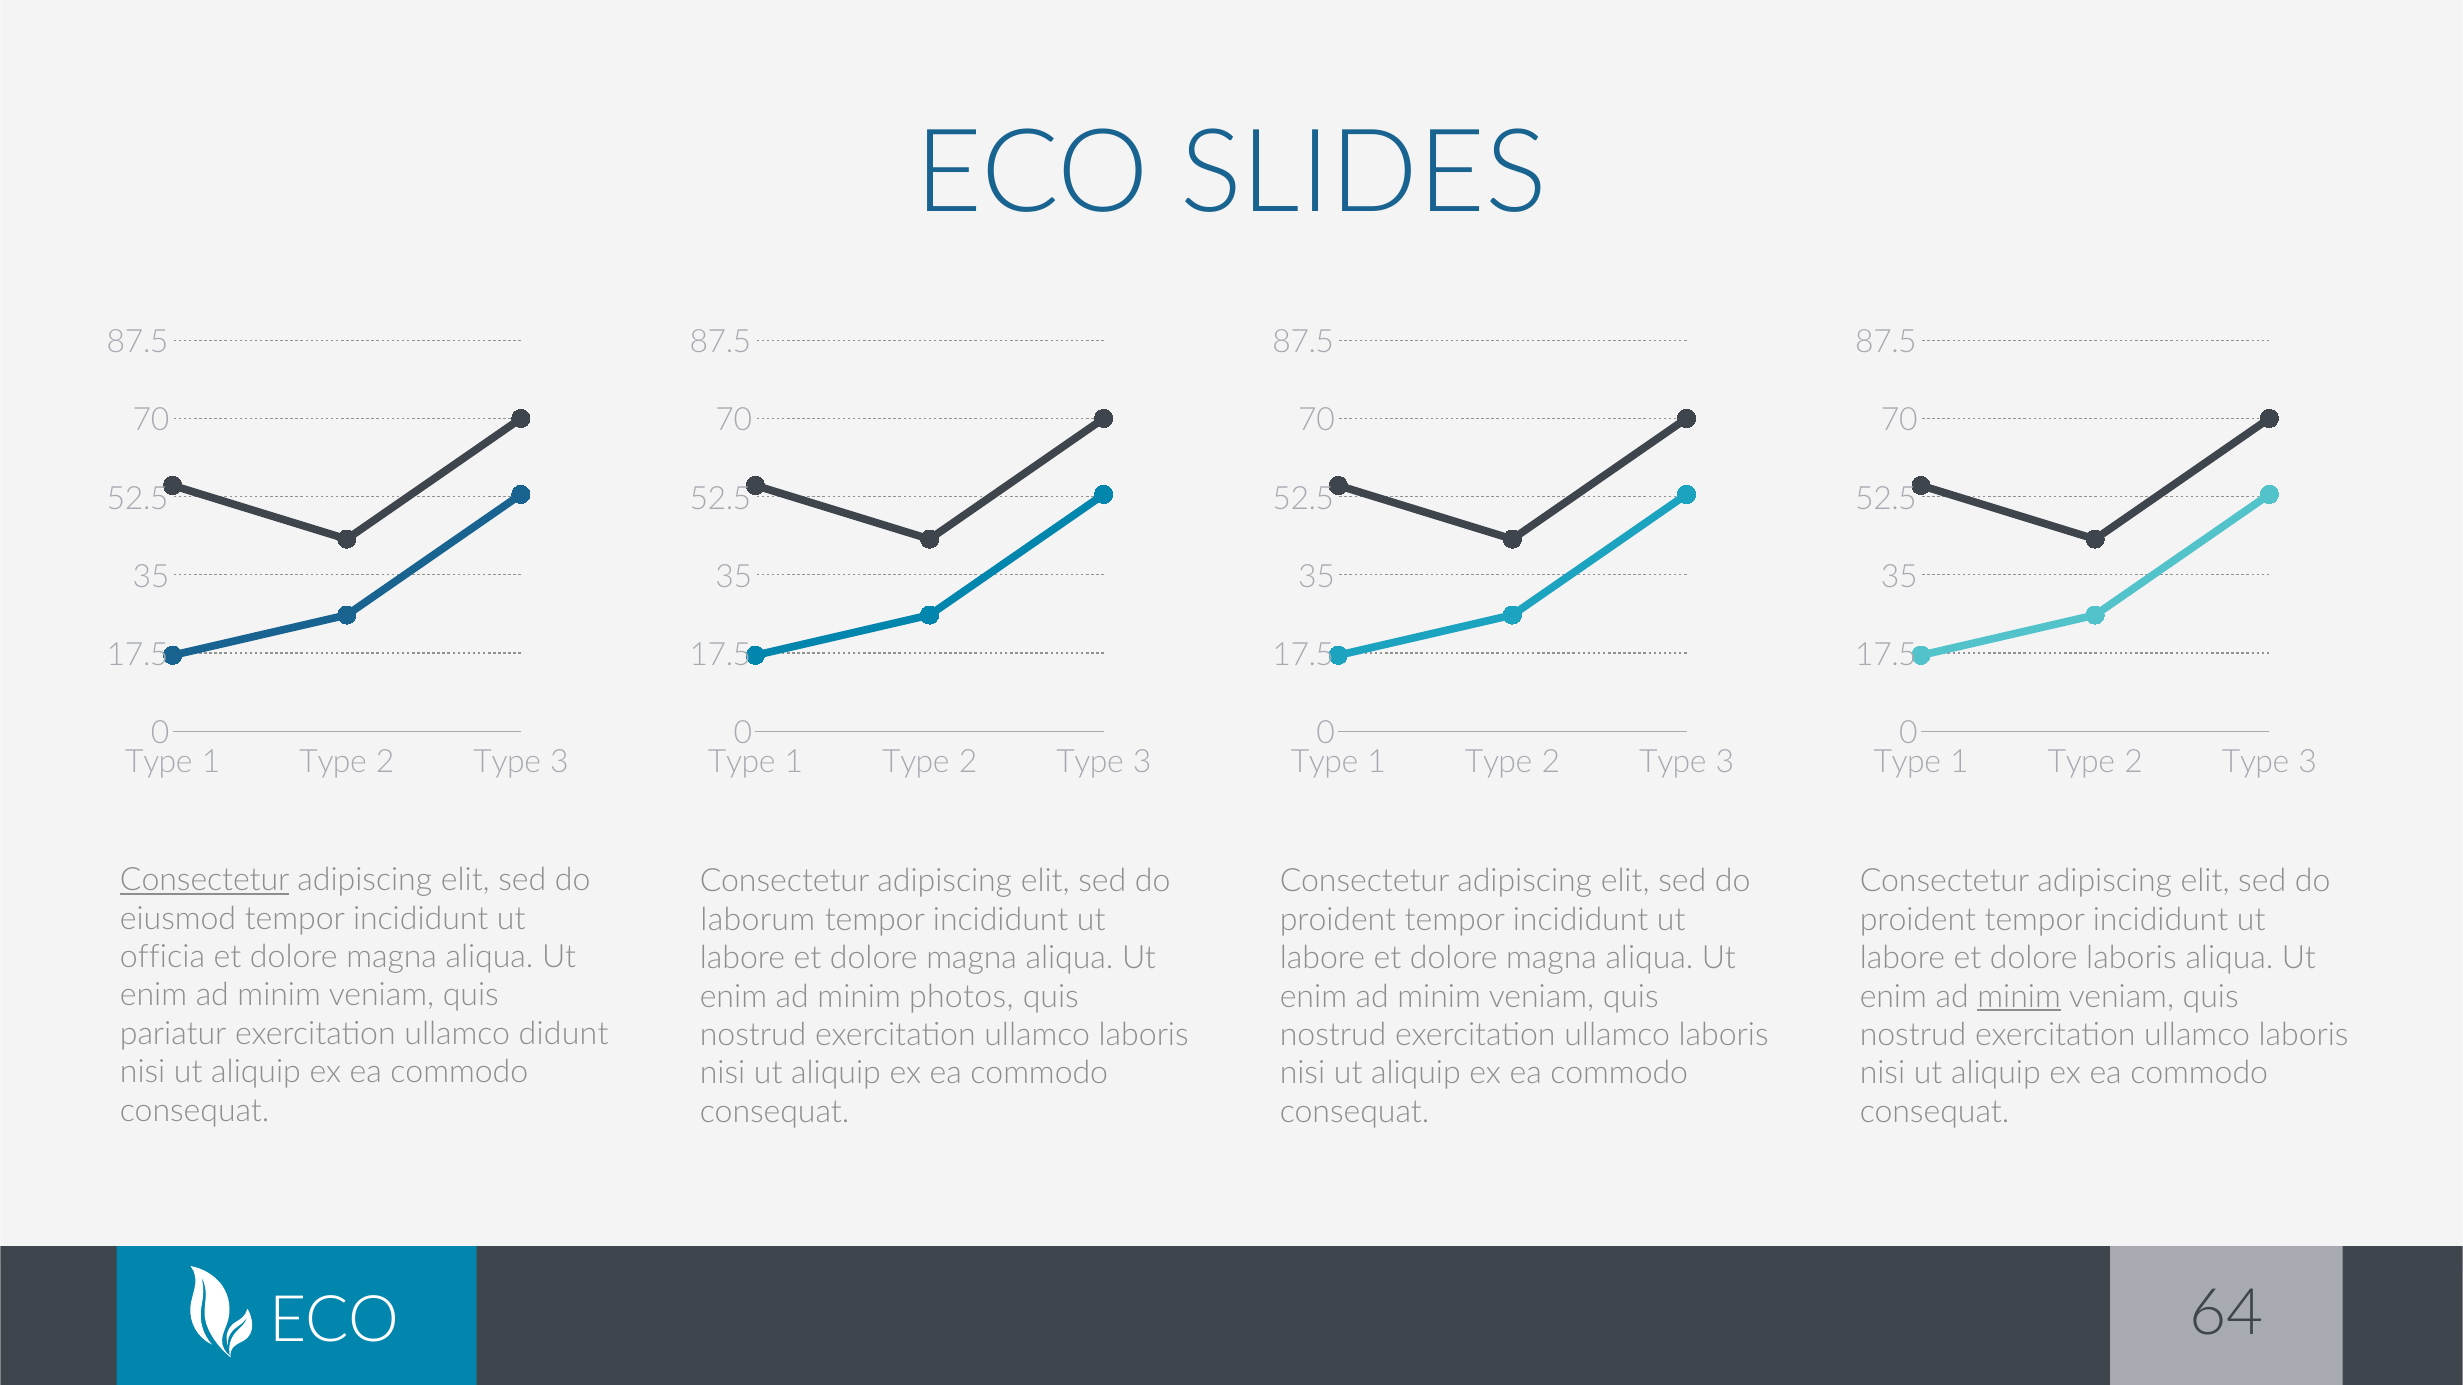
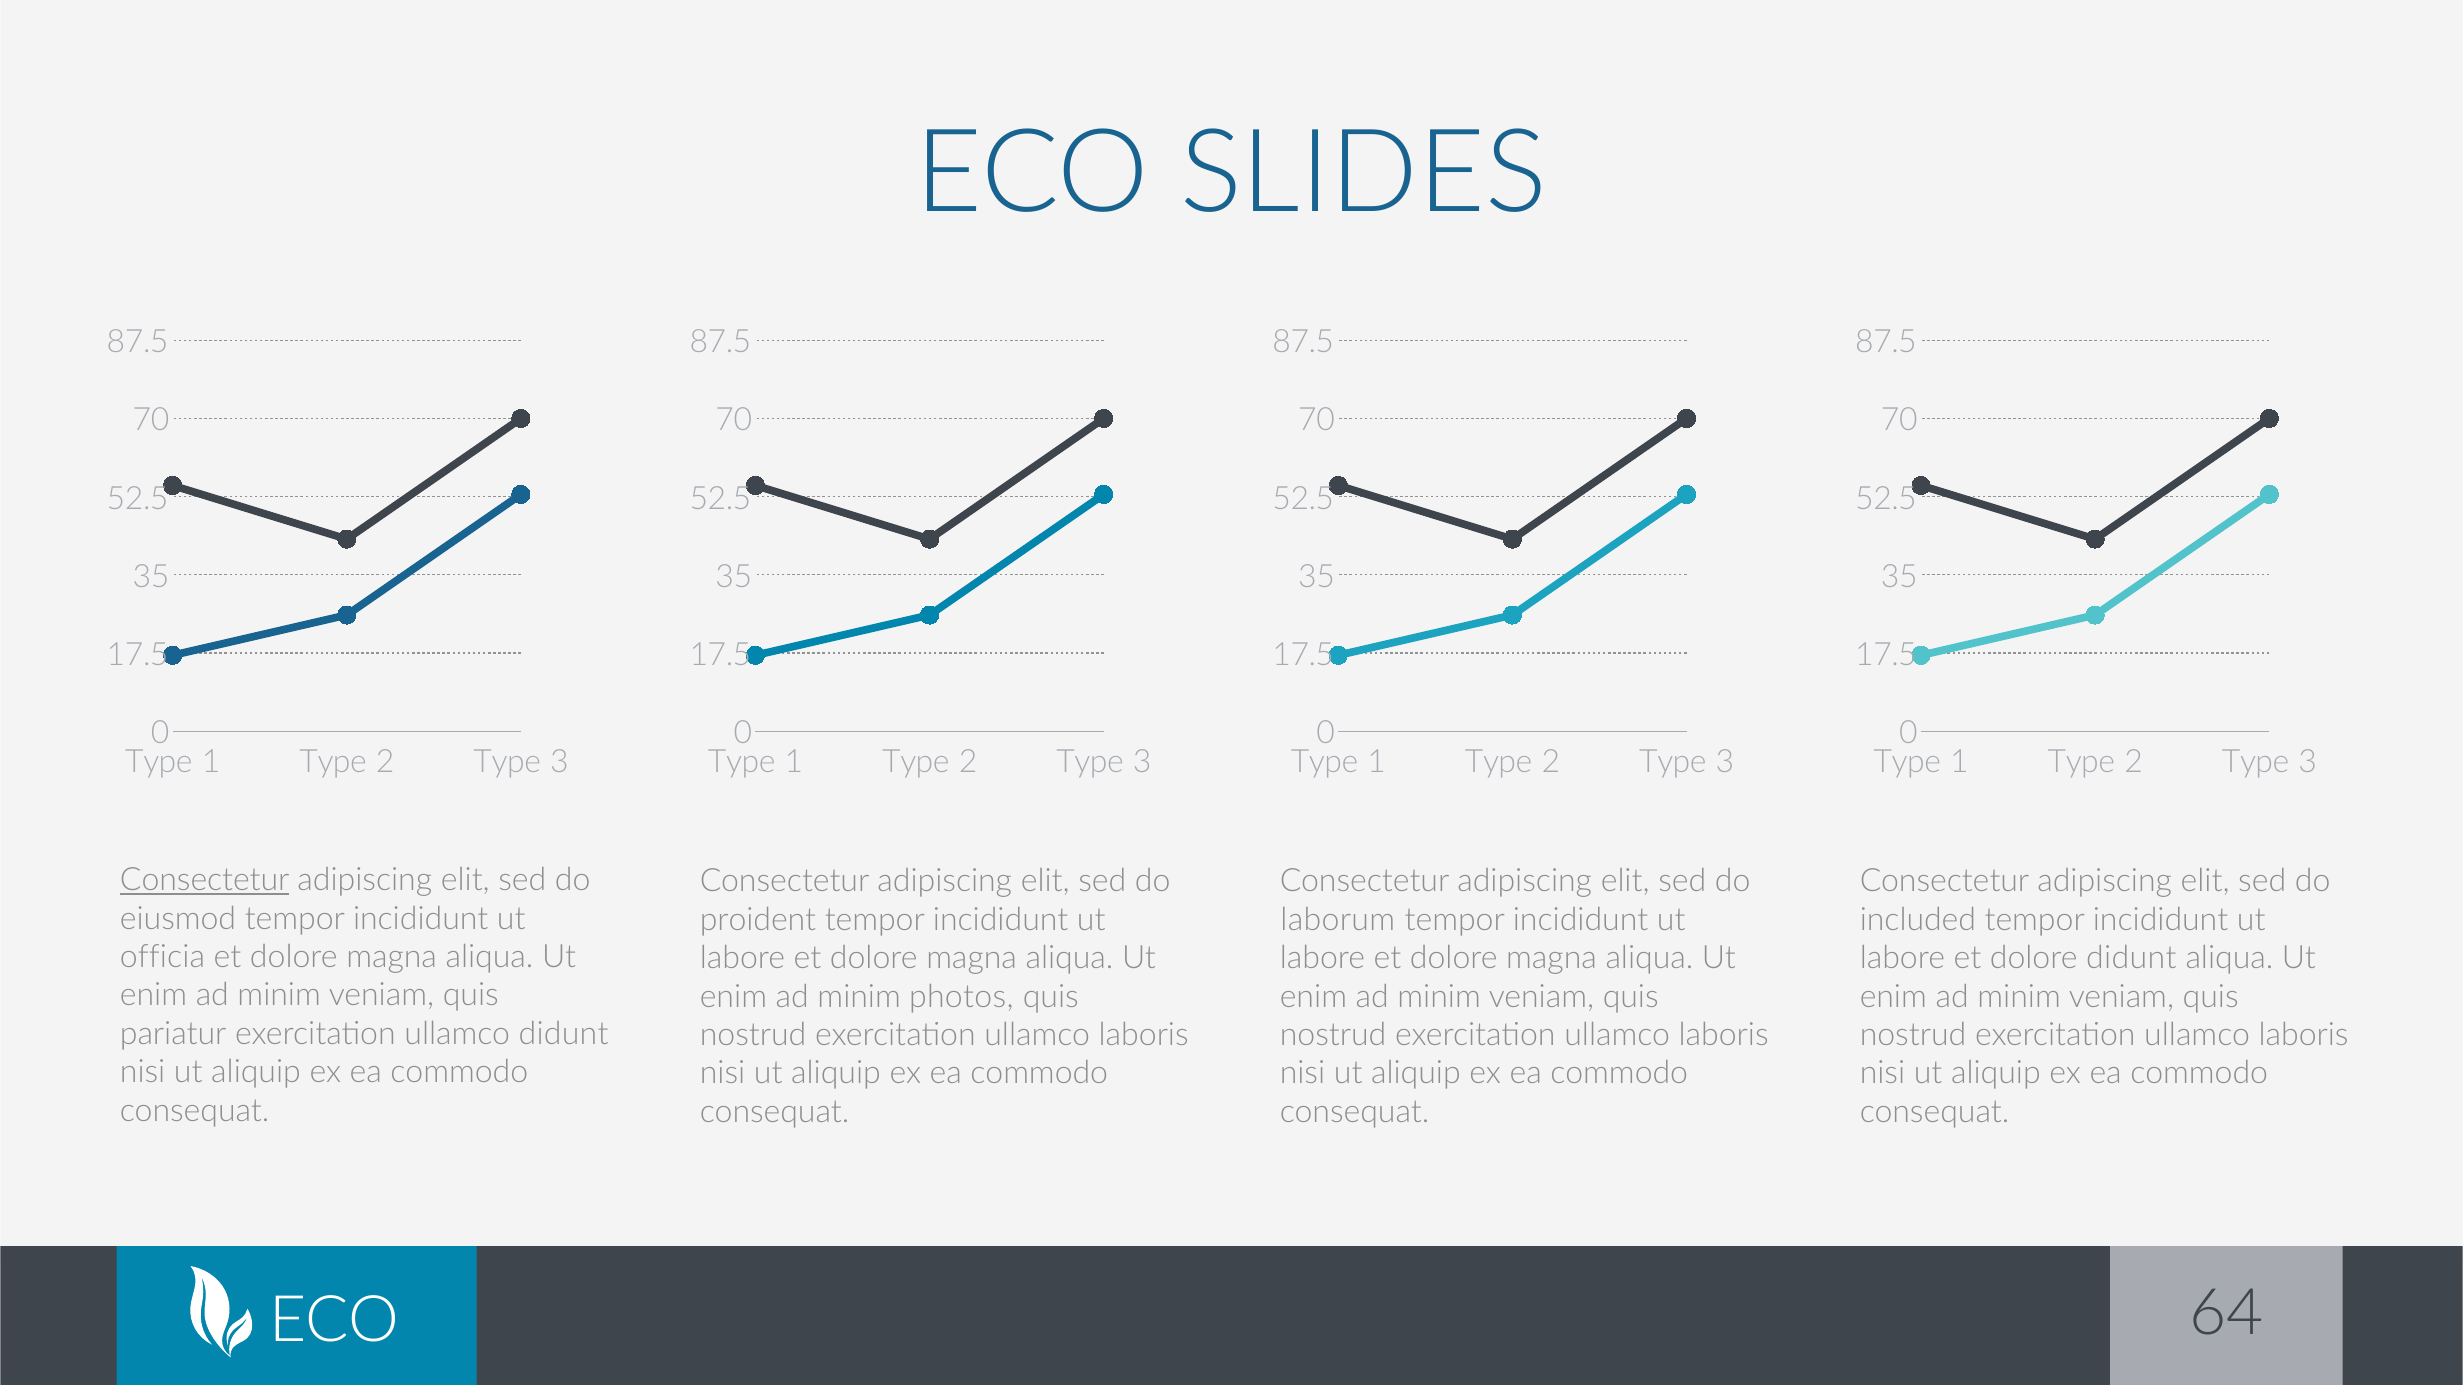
laborum: laborum -> proident
proident at (1338, 920): proident -> laborum
proident at (1918, 920): proident -> included
dolore laboris: laboris -> didunt
minim at (2019, 997) underline: present -> none
